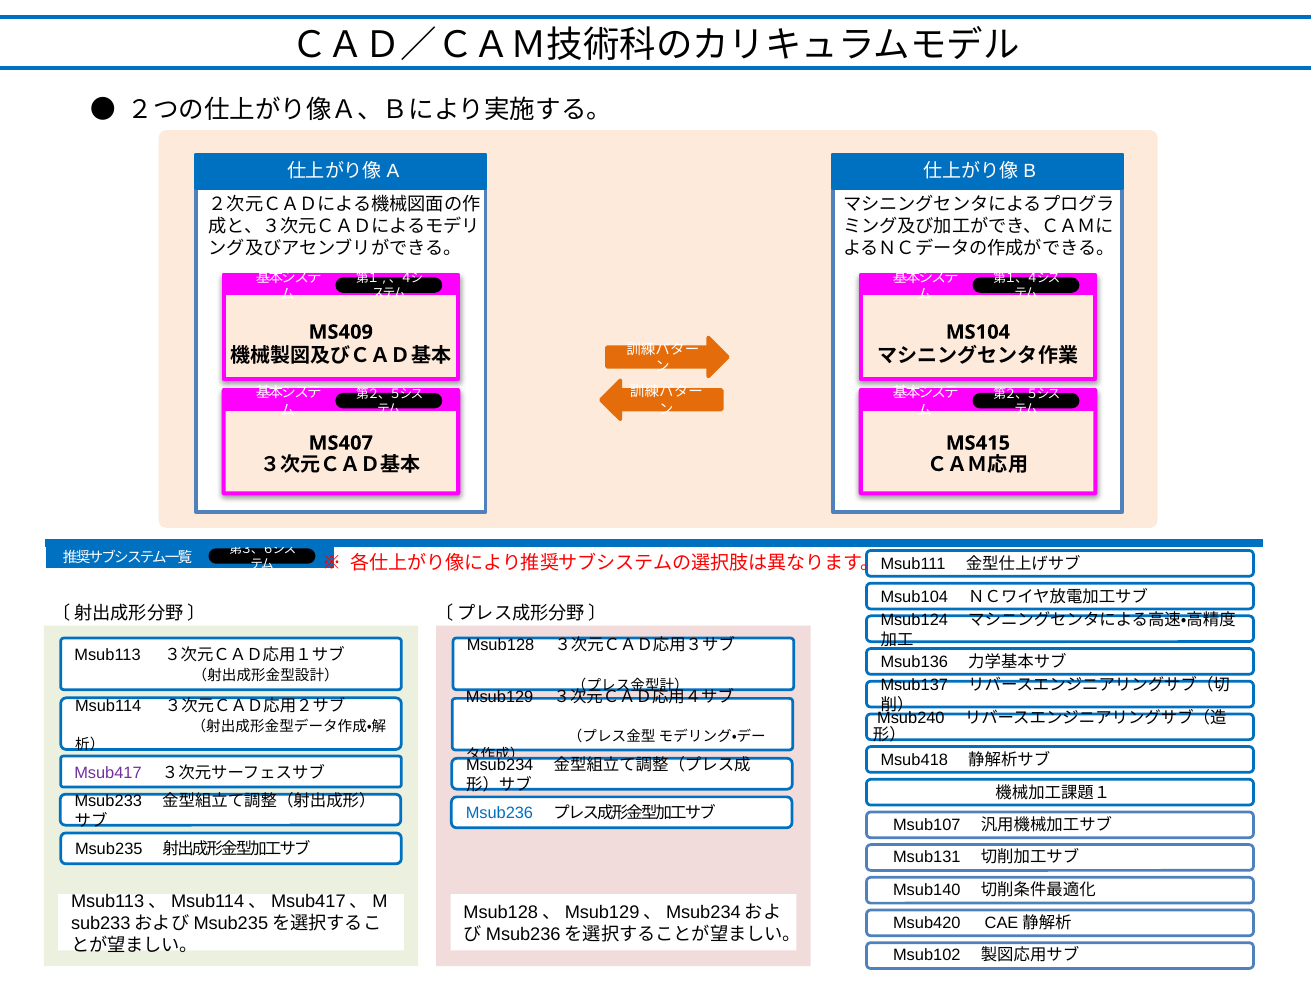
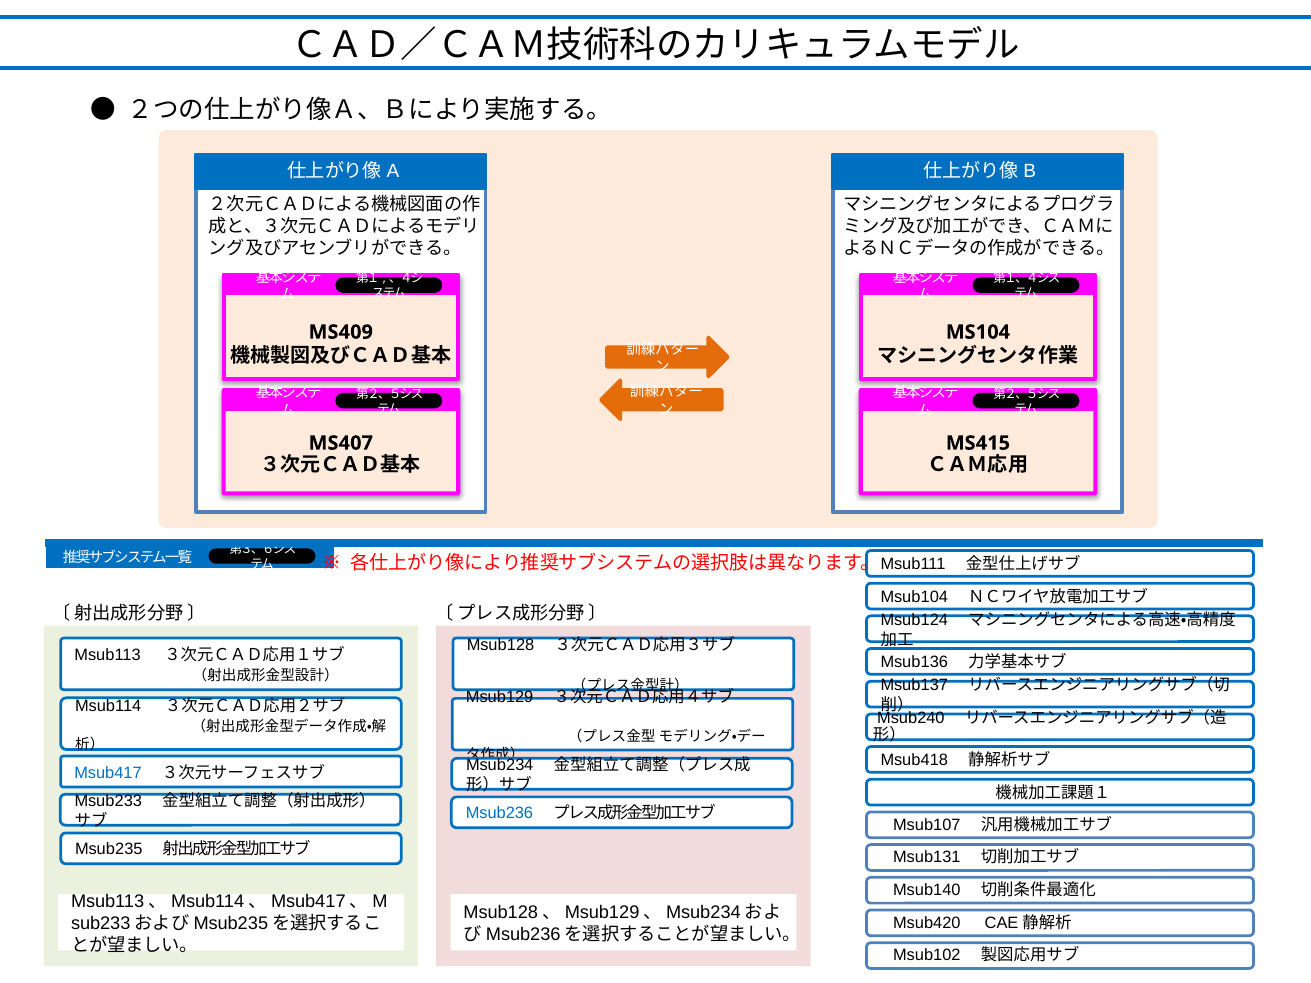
Msub417 colour: purple -> blue
